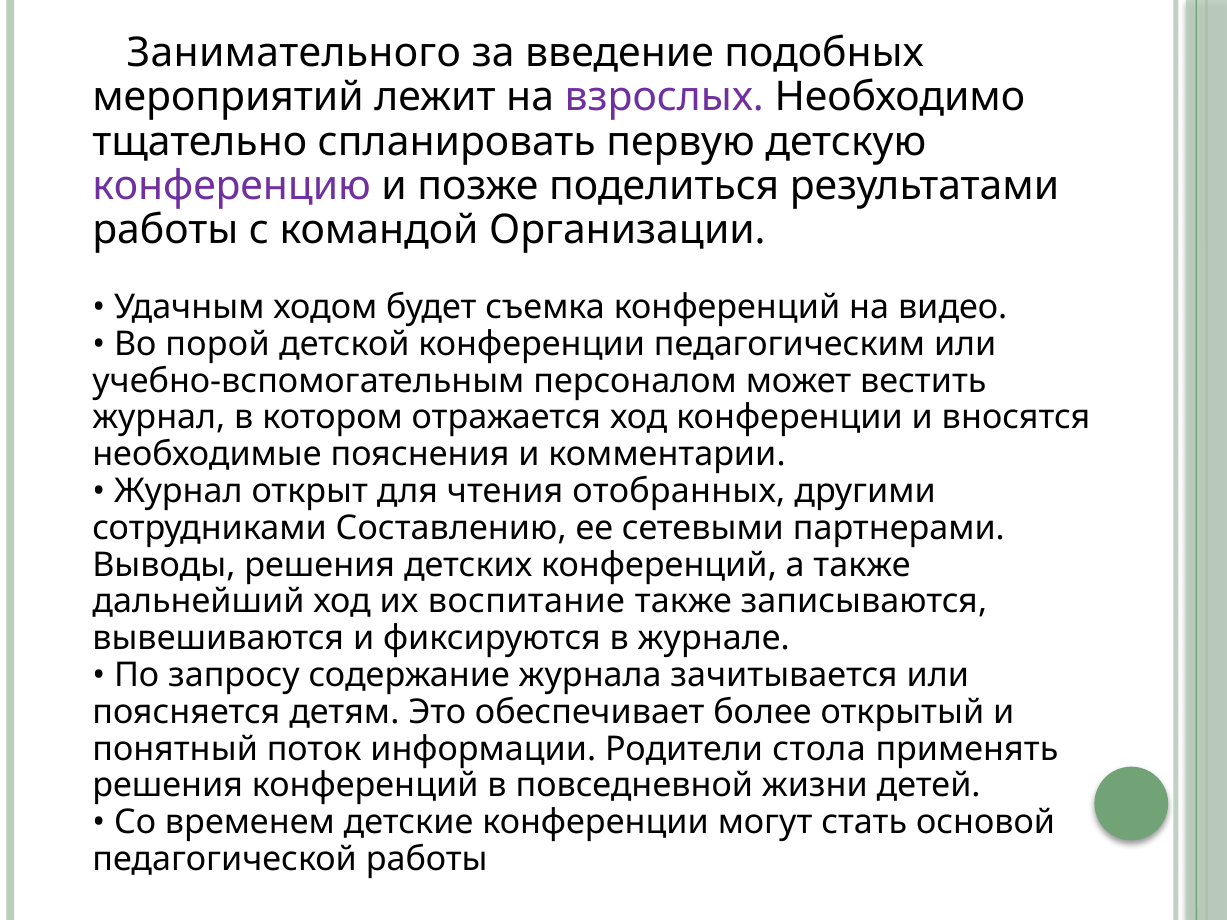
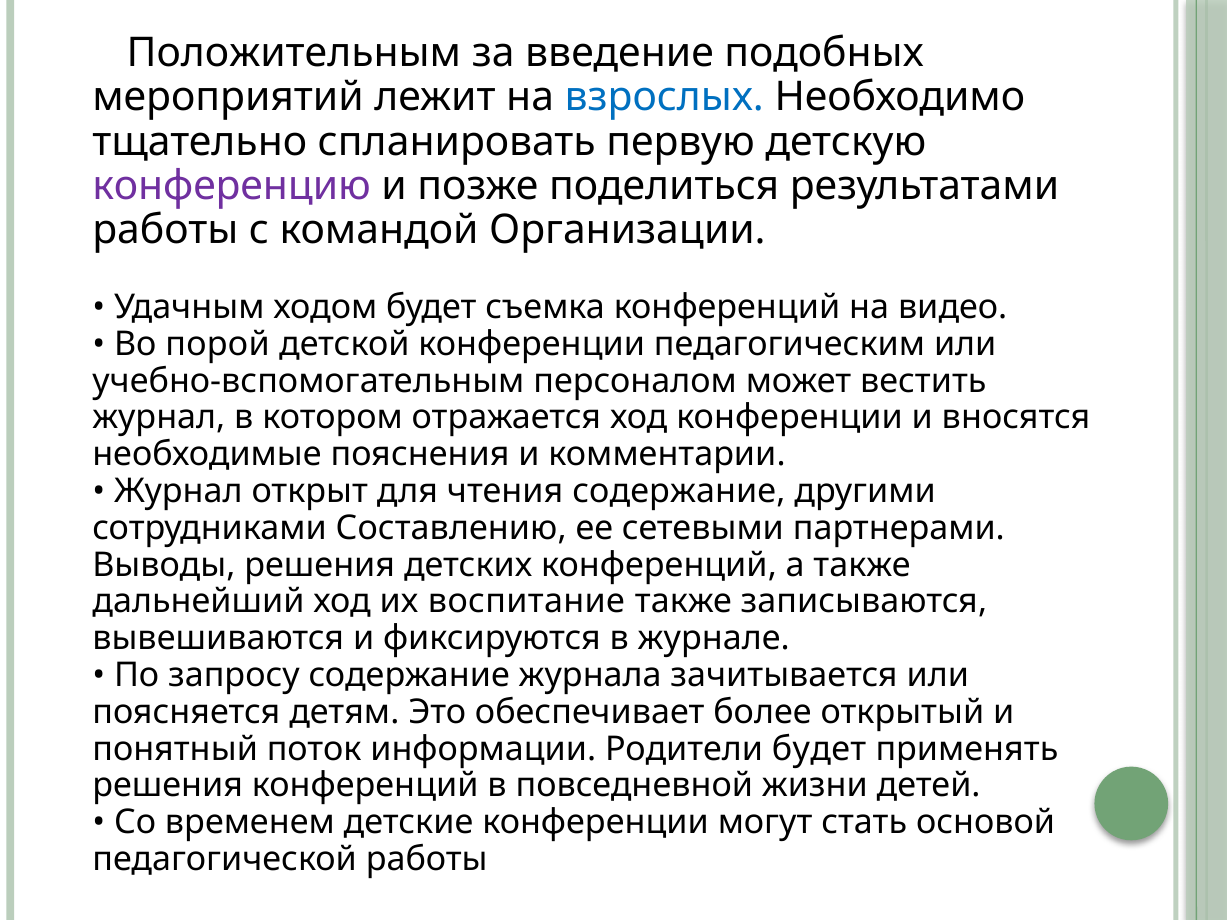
Занимательного: Занимательного -> Положительным
взрослых colour: purple -> blue
чтения отобранных: отобранных -> содержание
Родители стола: стола -> будет
